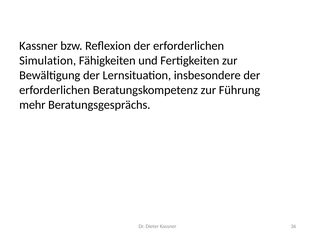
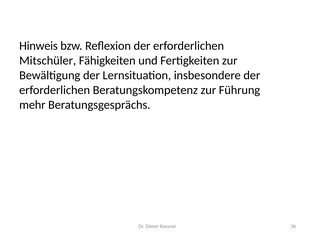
Kassner at (38, 46): Kassner -> Hinweis
Simulation: Simulation -> Mitschüler
